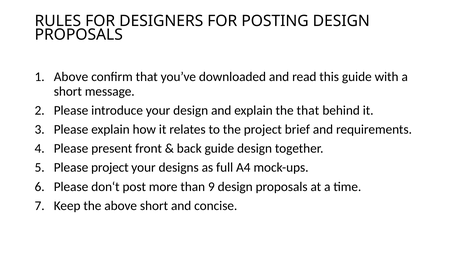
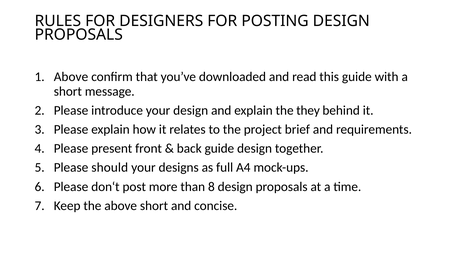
the that: that -> they
Please project: project -> should
9: 9 -> 8
